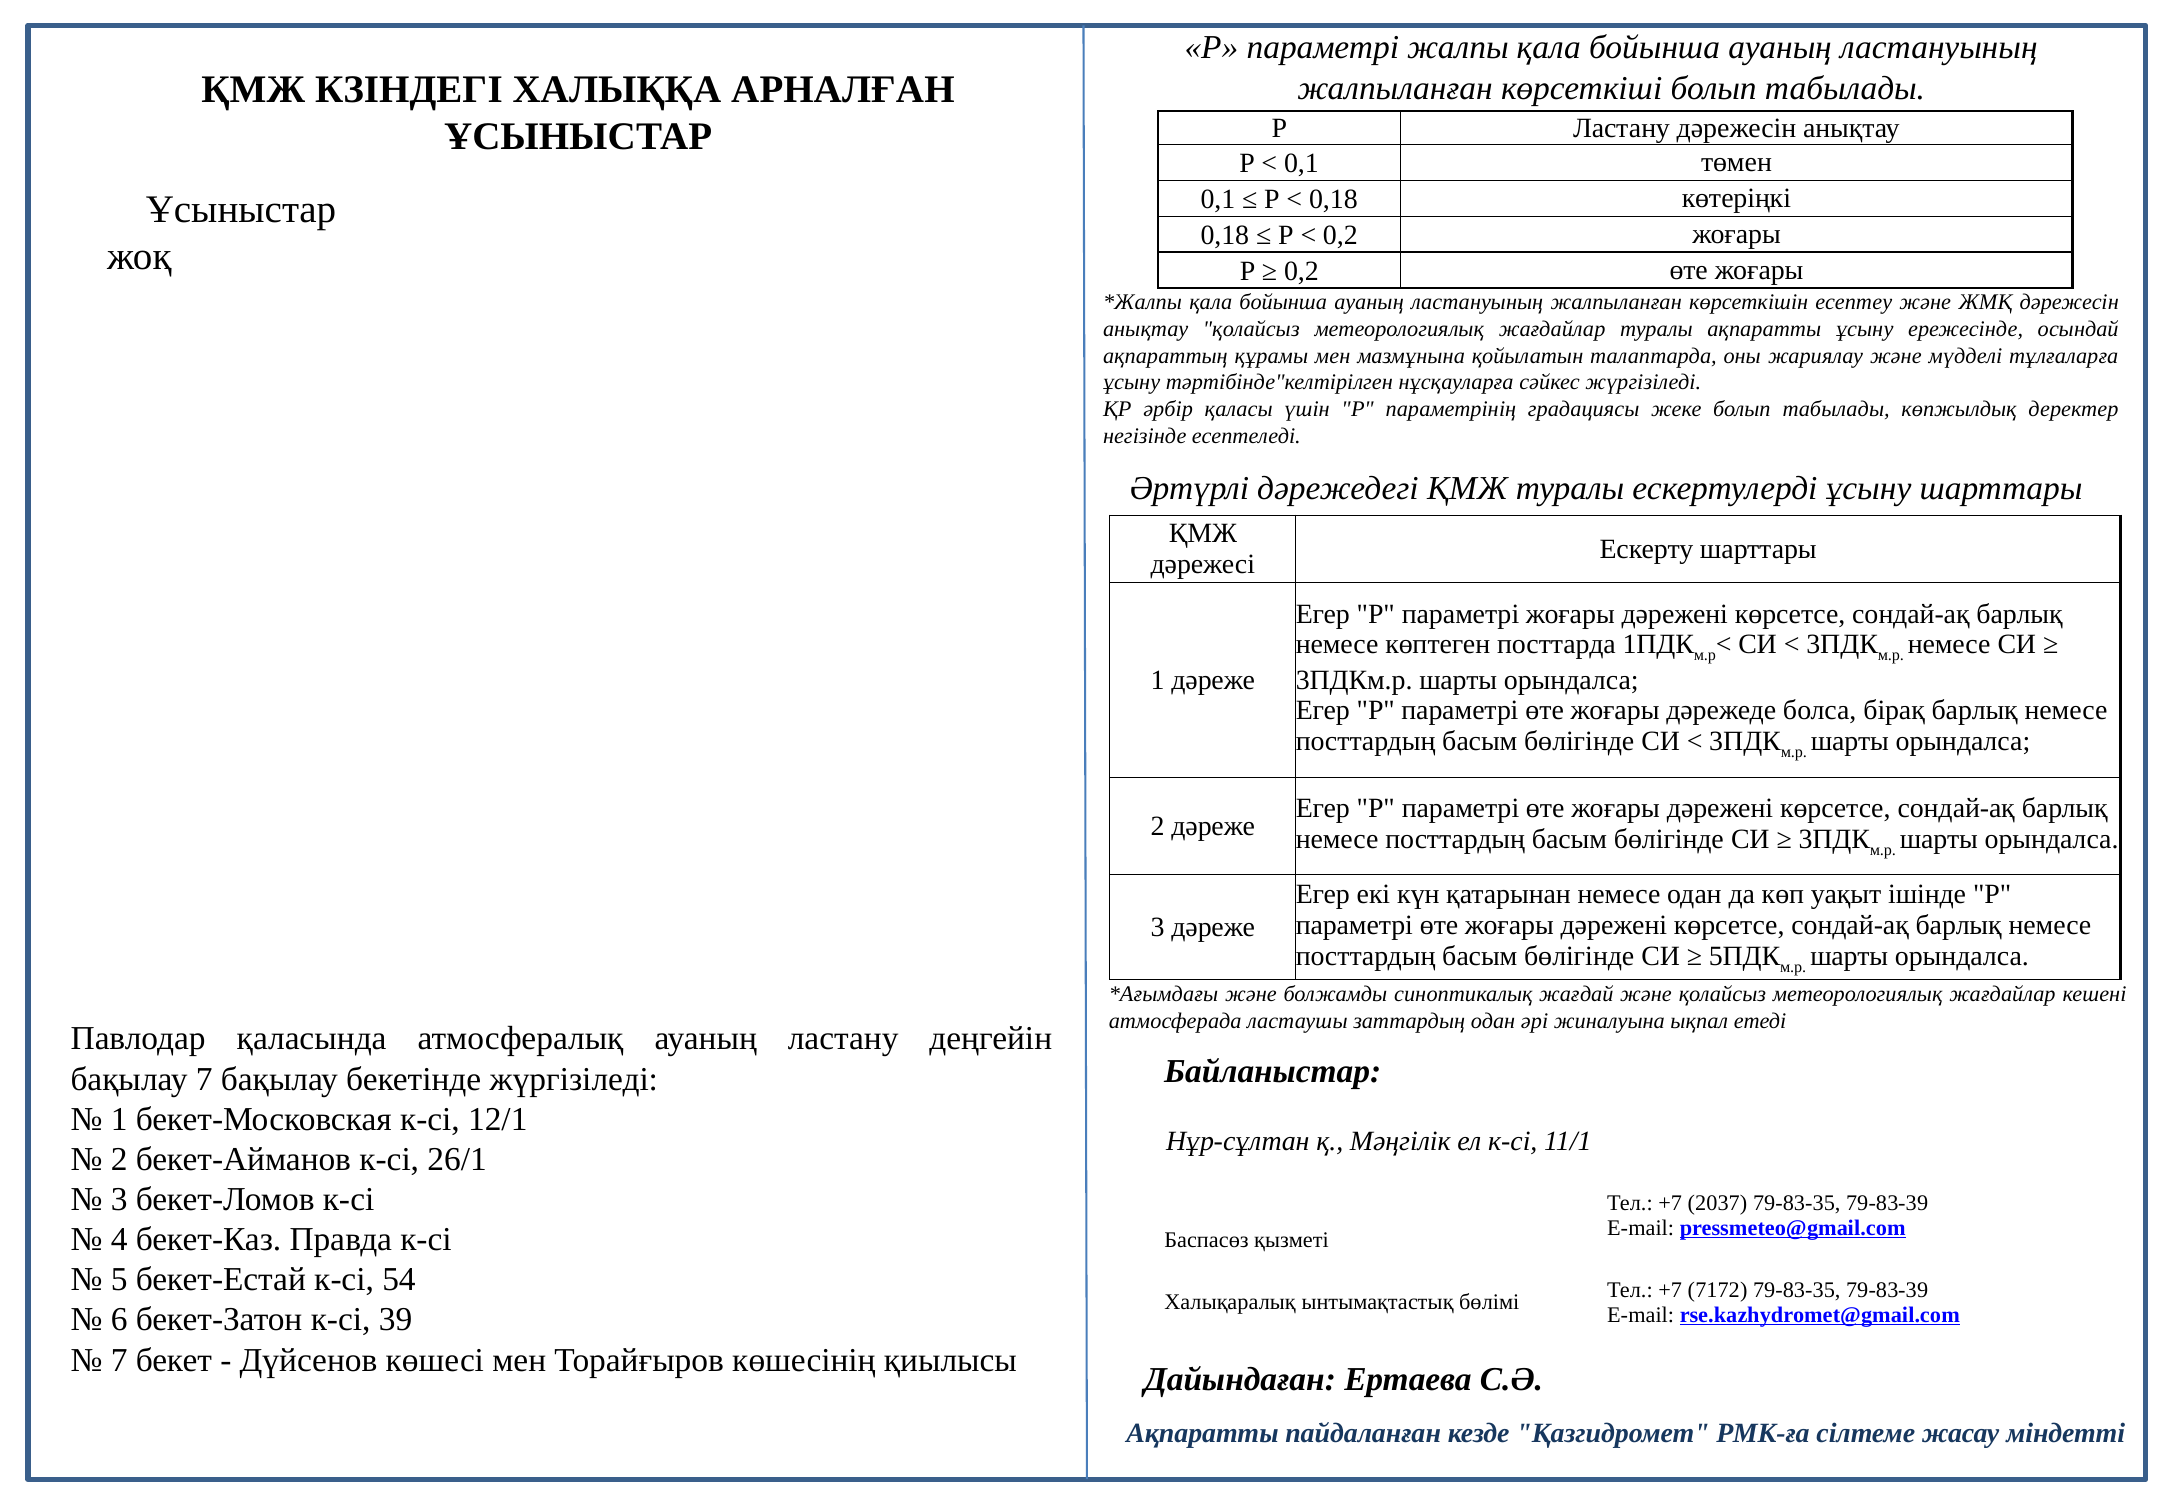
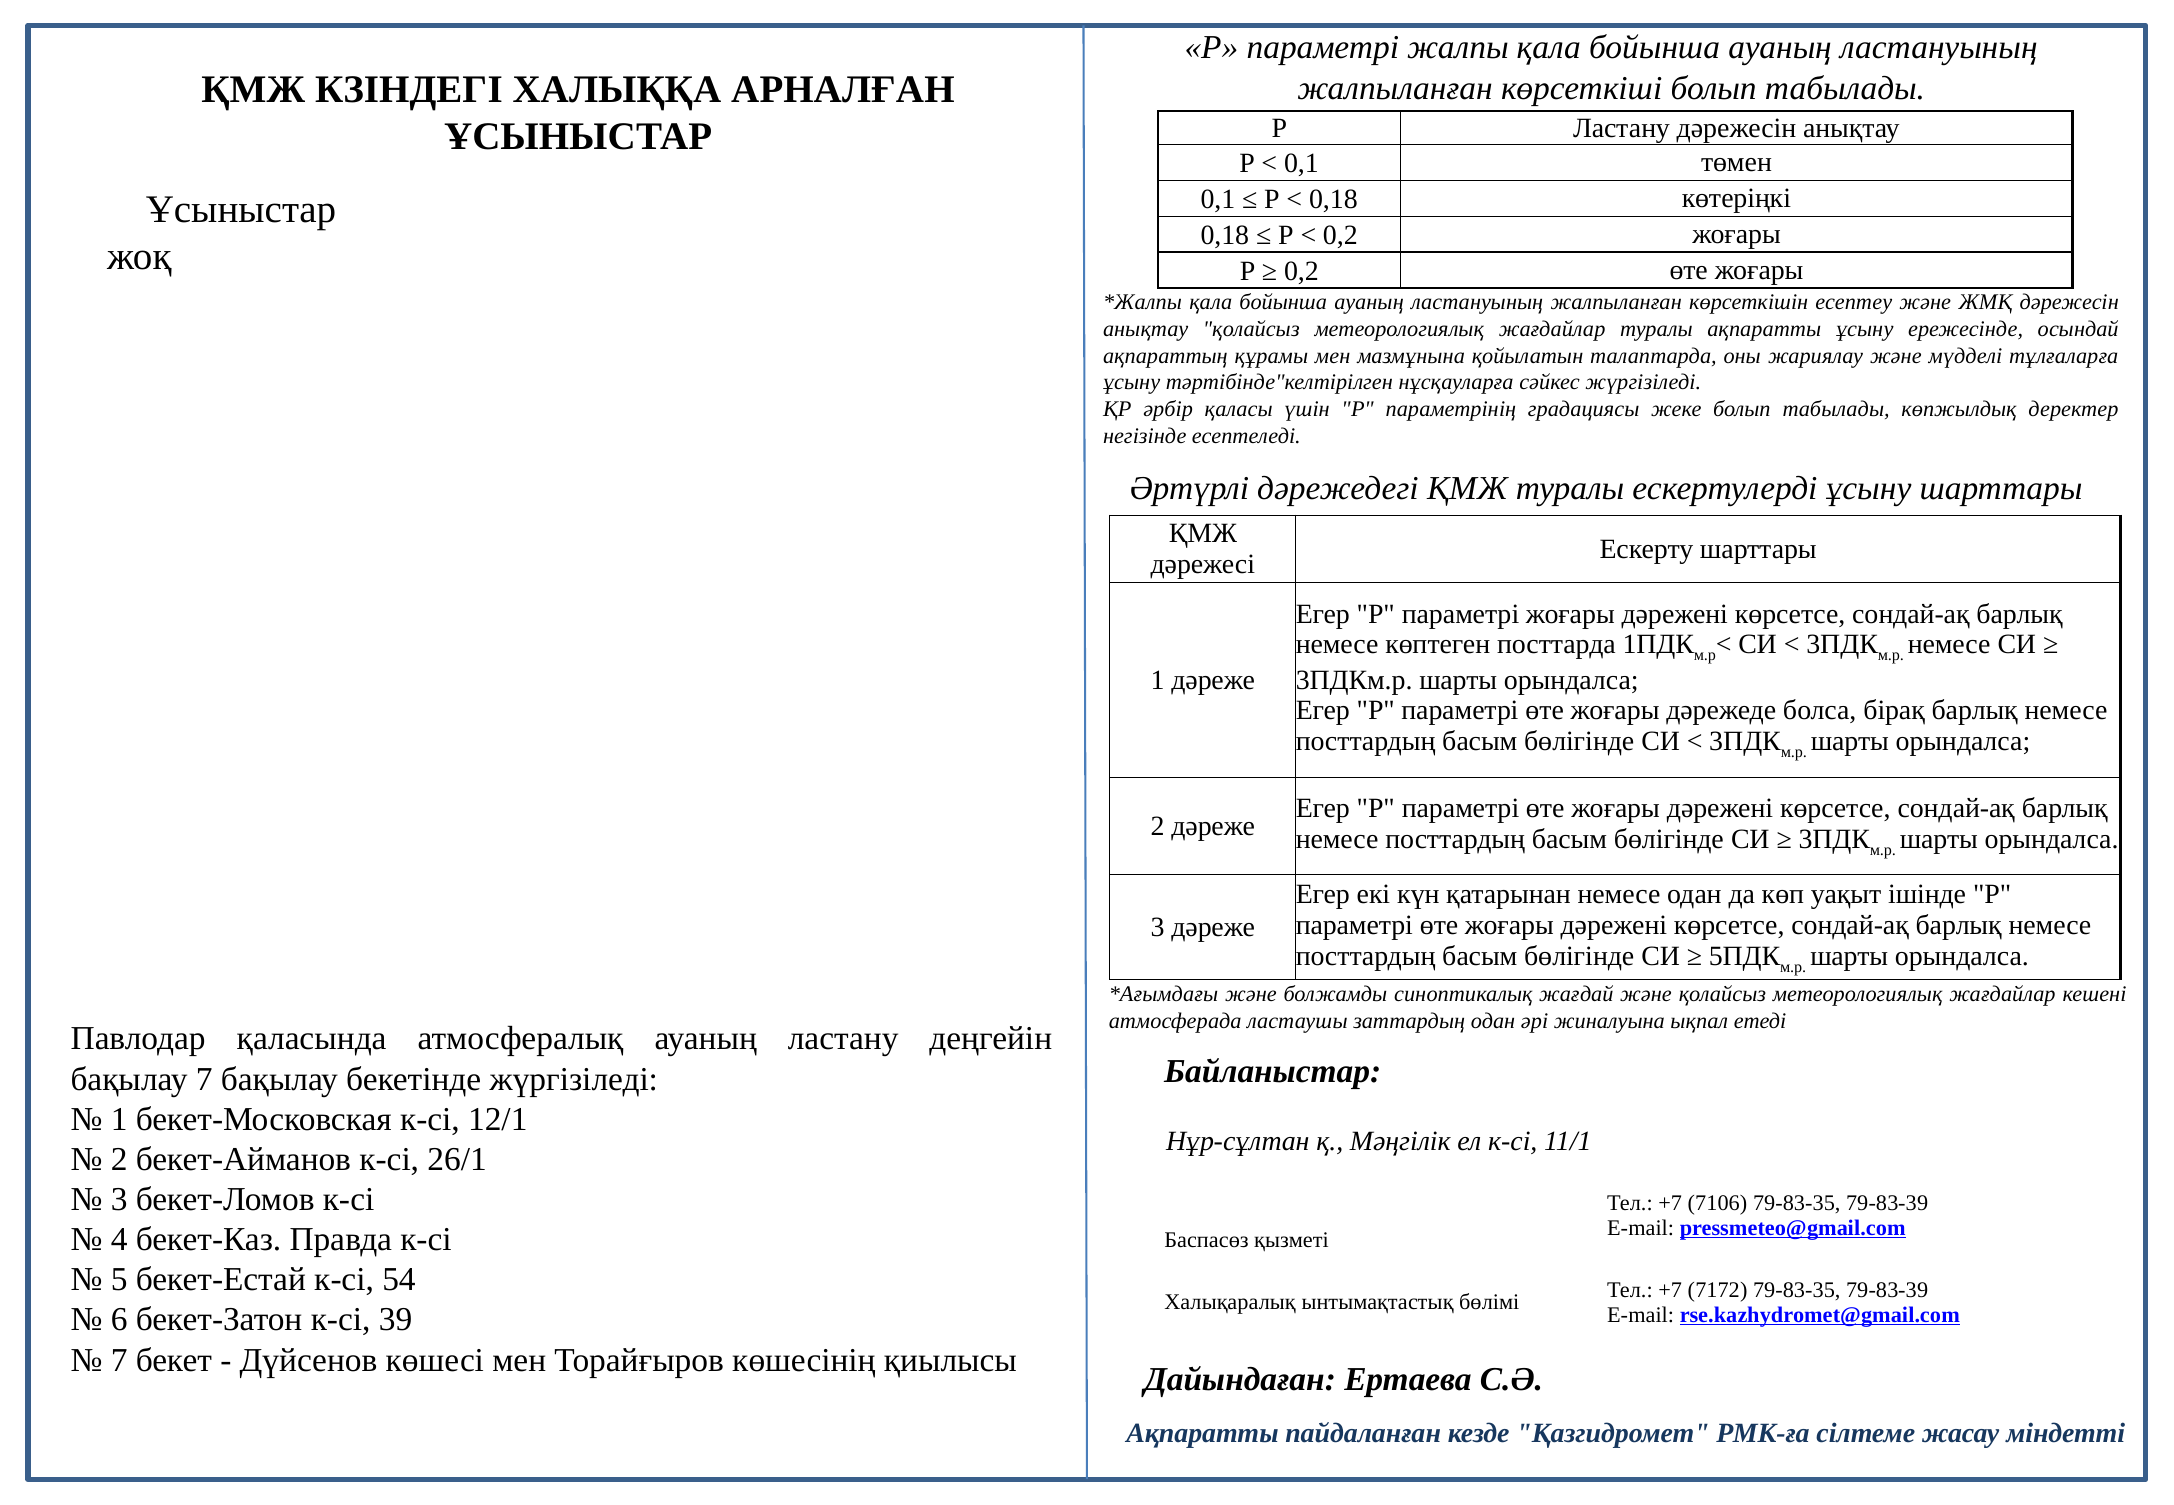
2037: 2037 -> 7106
